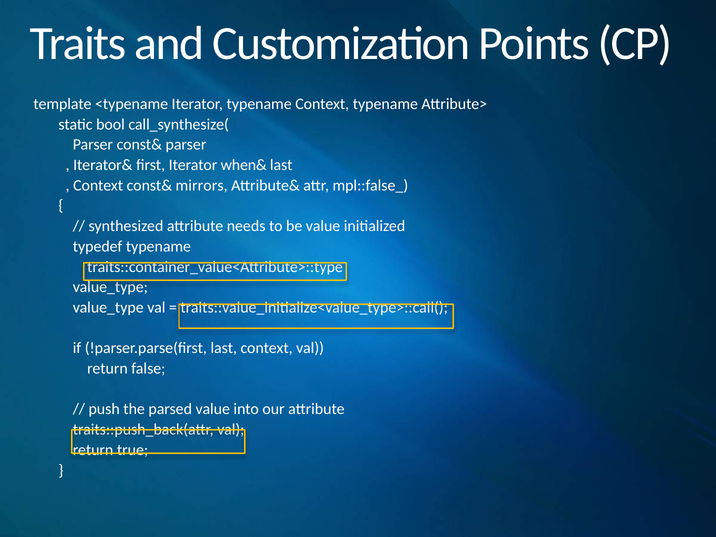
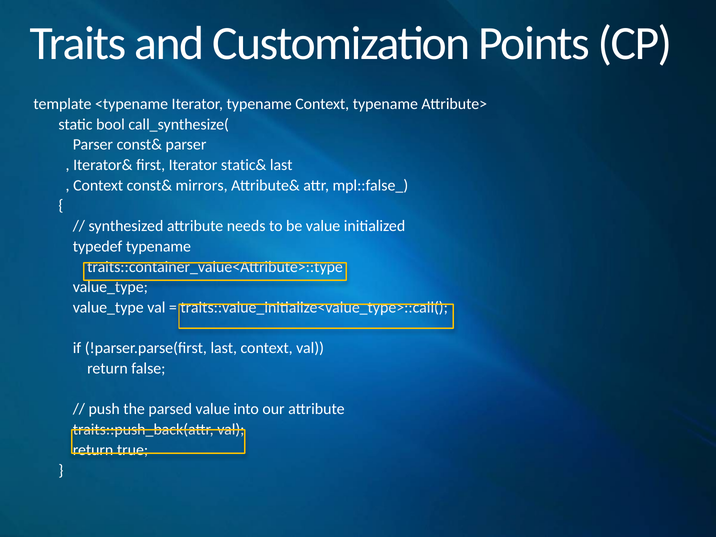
when&: when& -> static&
